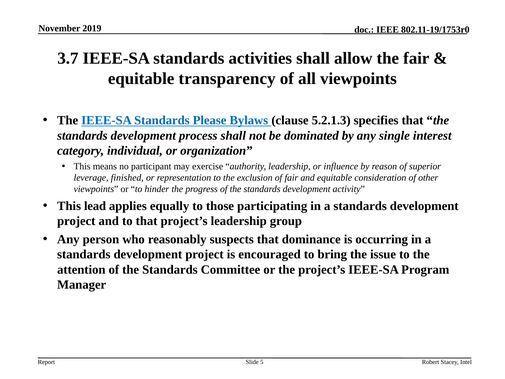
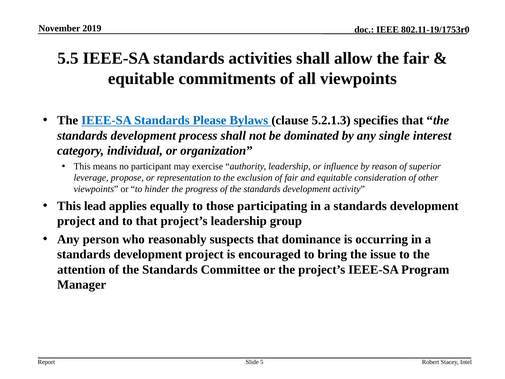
3.7: 3.7 -> 5.5
transparency: transparency -> commitments
finished: finished -> propose
